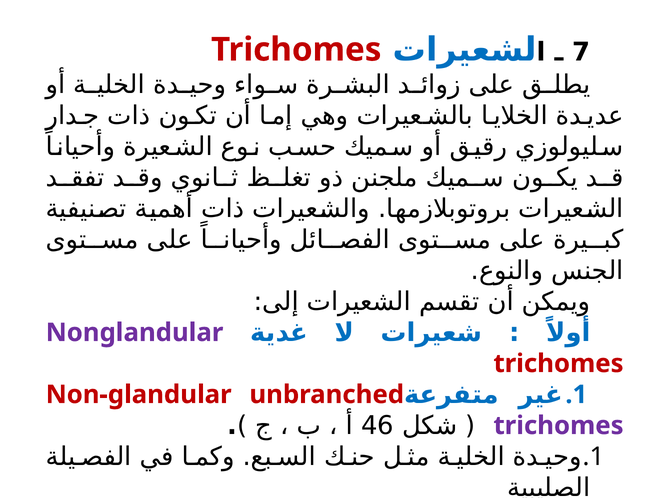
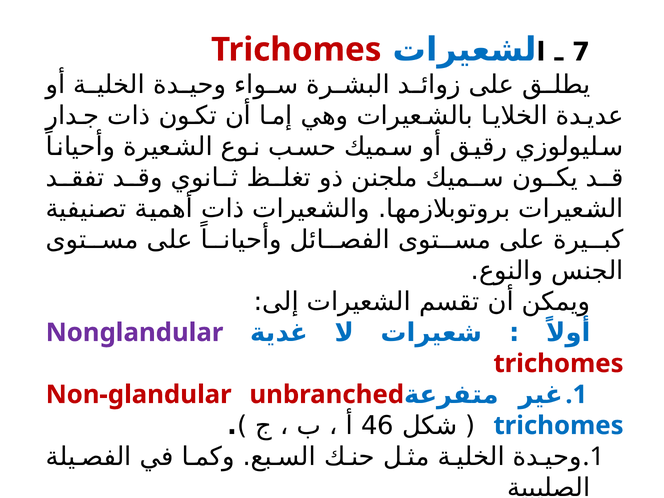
trichomes at (559, 426) colour: purple -> blue
